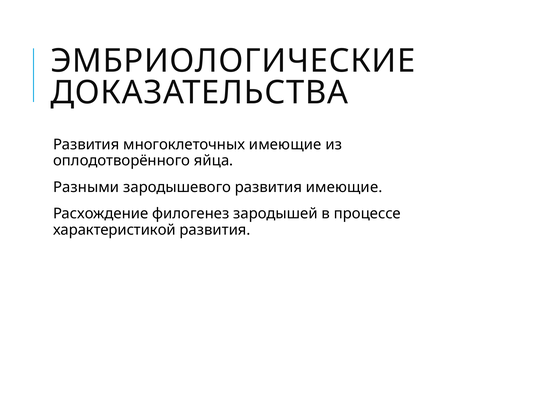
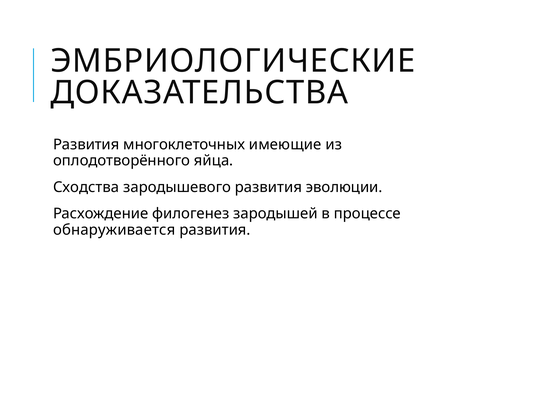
Разными: Разными -> Сходства
развития имеющие: имеющие -> эволюции
характеристикой: характеристикой -> обнаруживается
